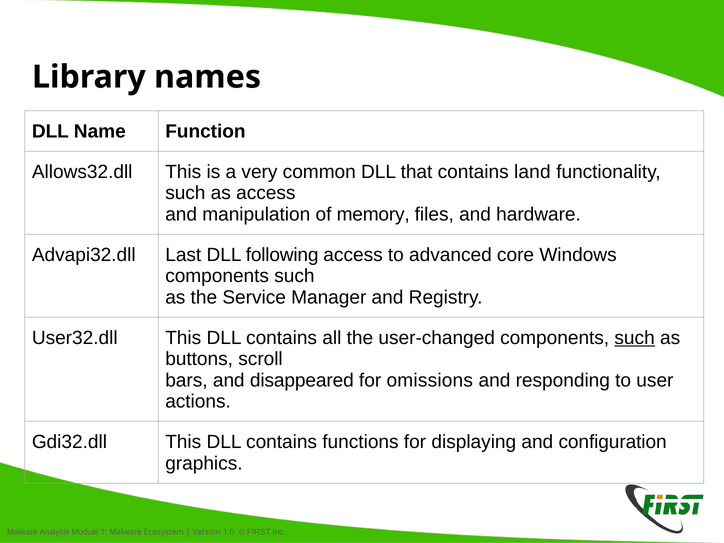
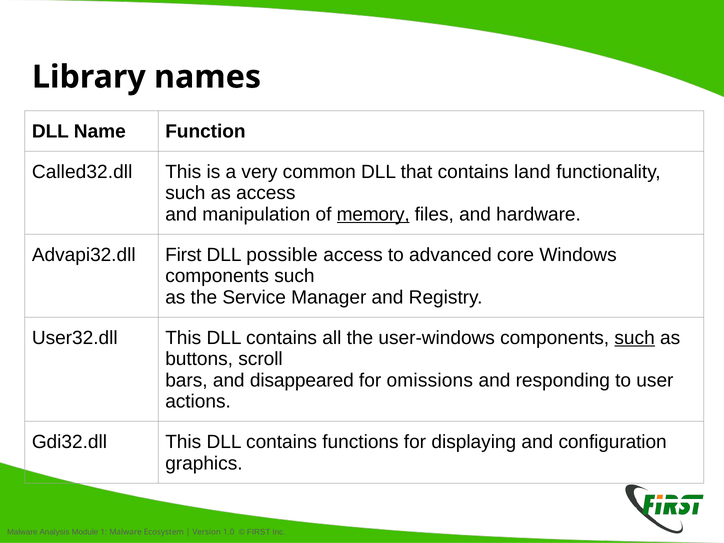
Allows32.dll: Allows32.dll -> Called32.dll
memory underline: none -> present
Advapi32.dll Last: Last -> First
following: following -> possible
user-changed: user-changed -> user-windows
